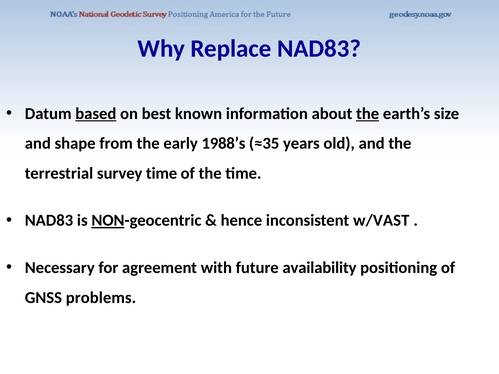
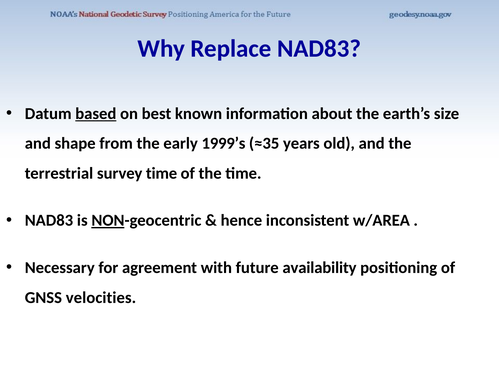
the at (368, 114) underline: present -> none
1988’s: 1988’s -> 1999’s
w/VAST: w/VAST -> w/AREA
problems: problems -> velocities
